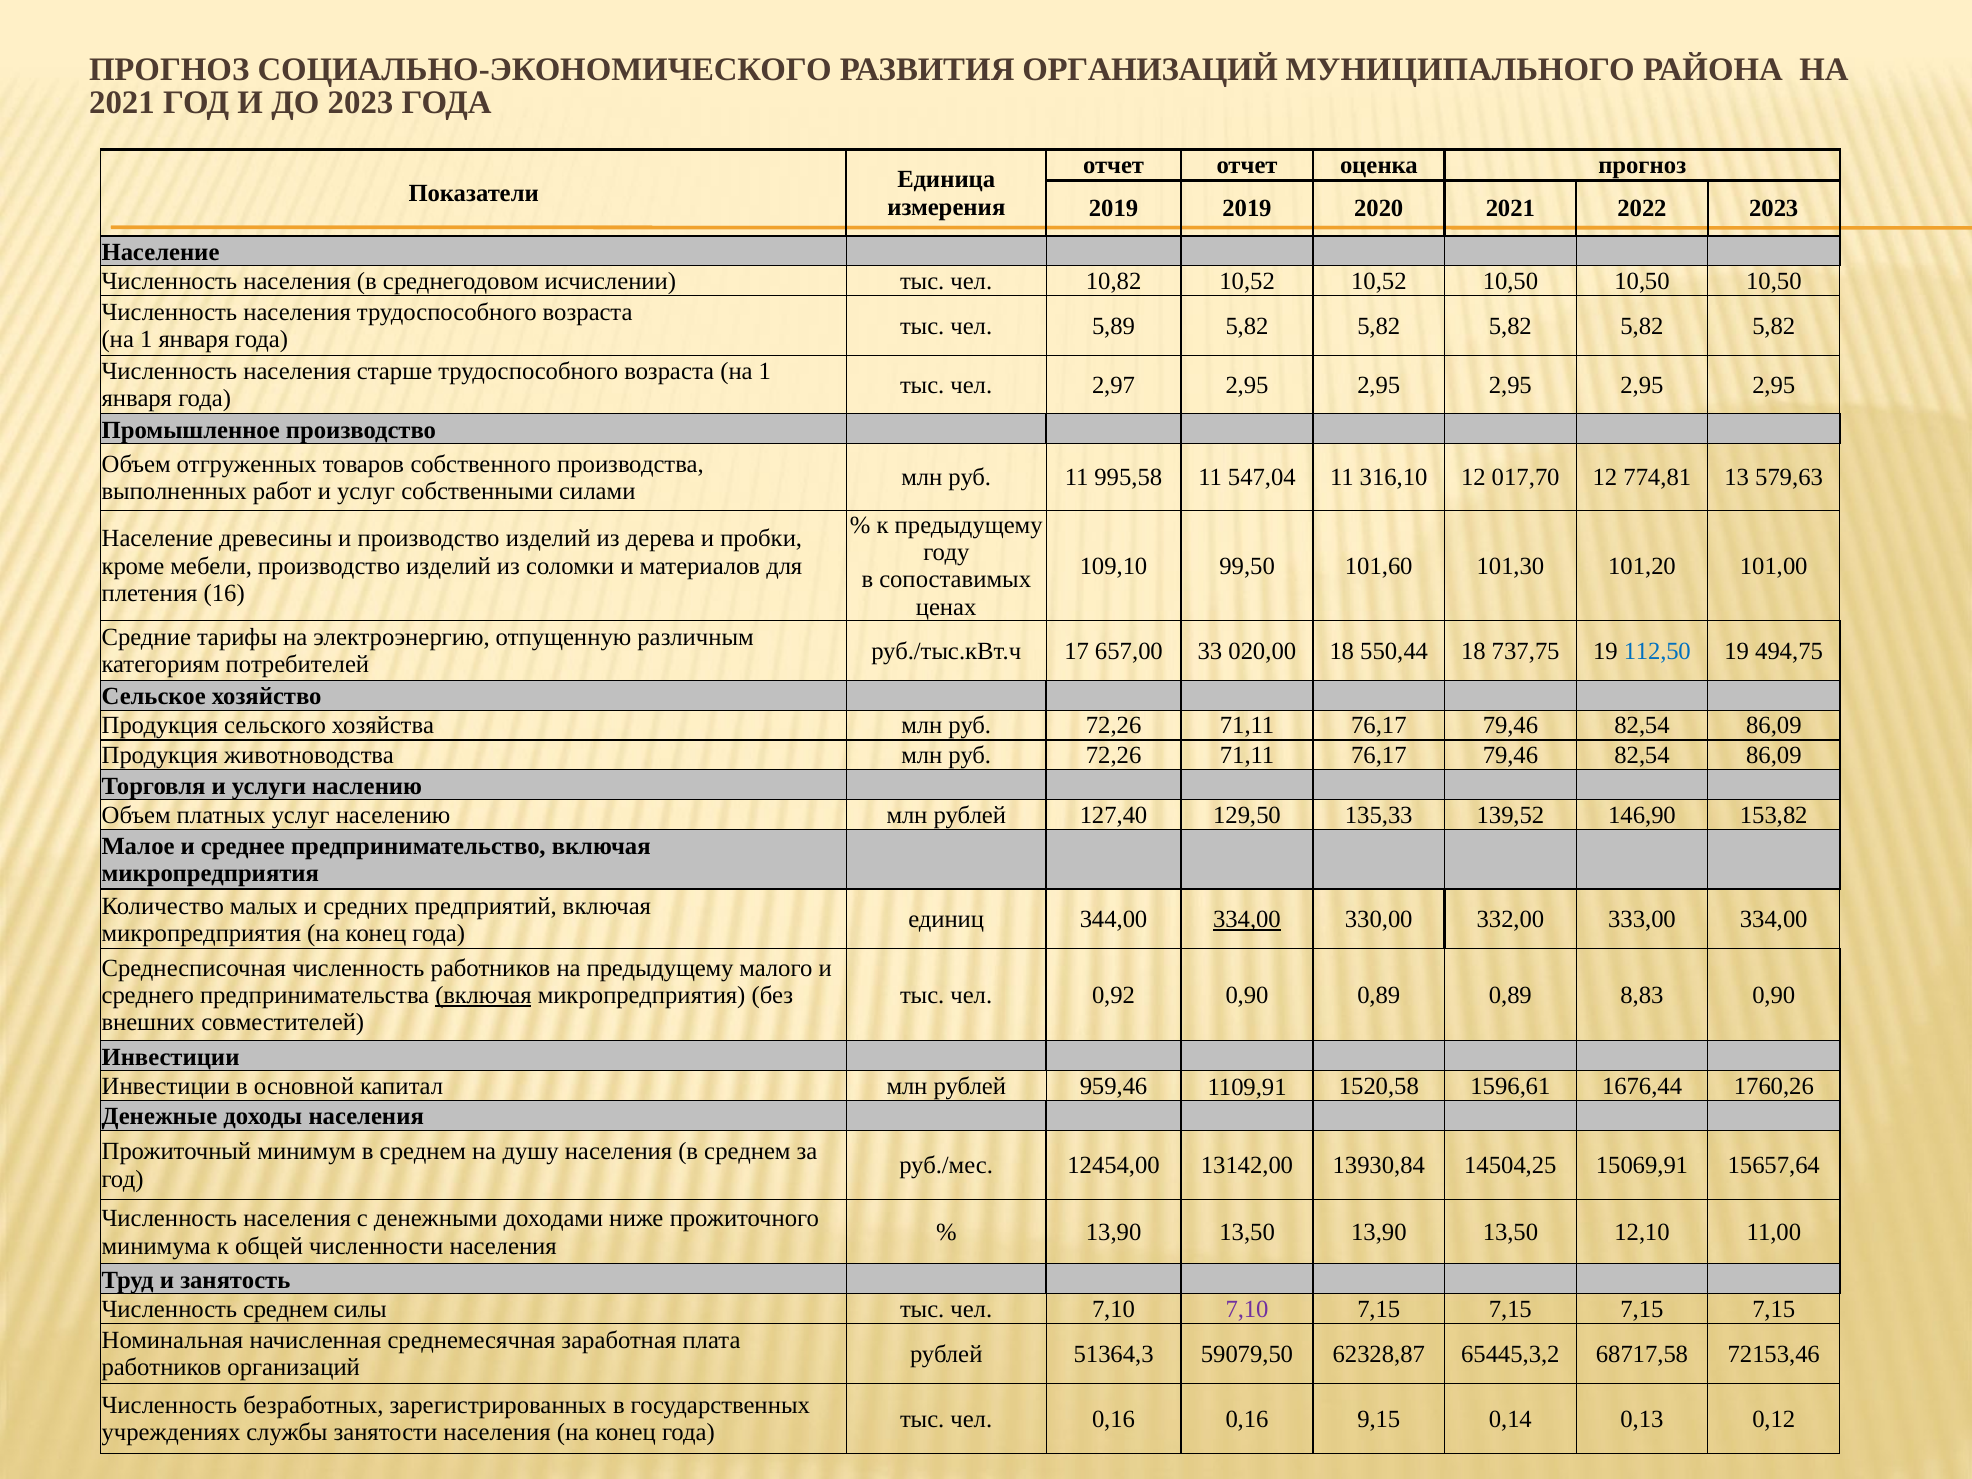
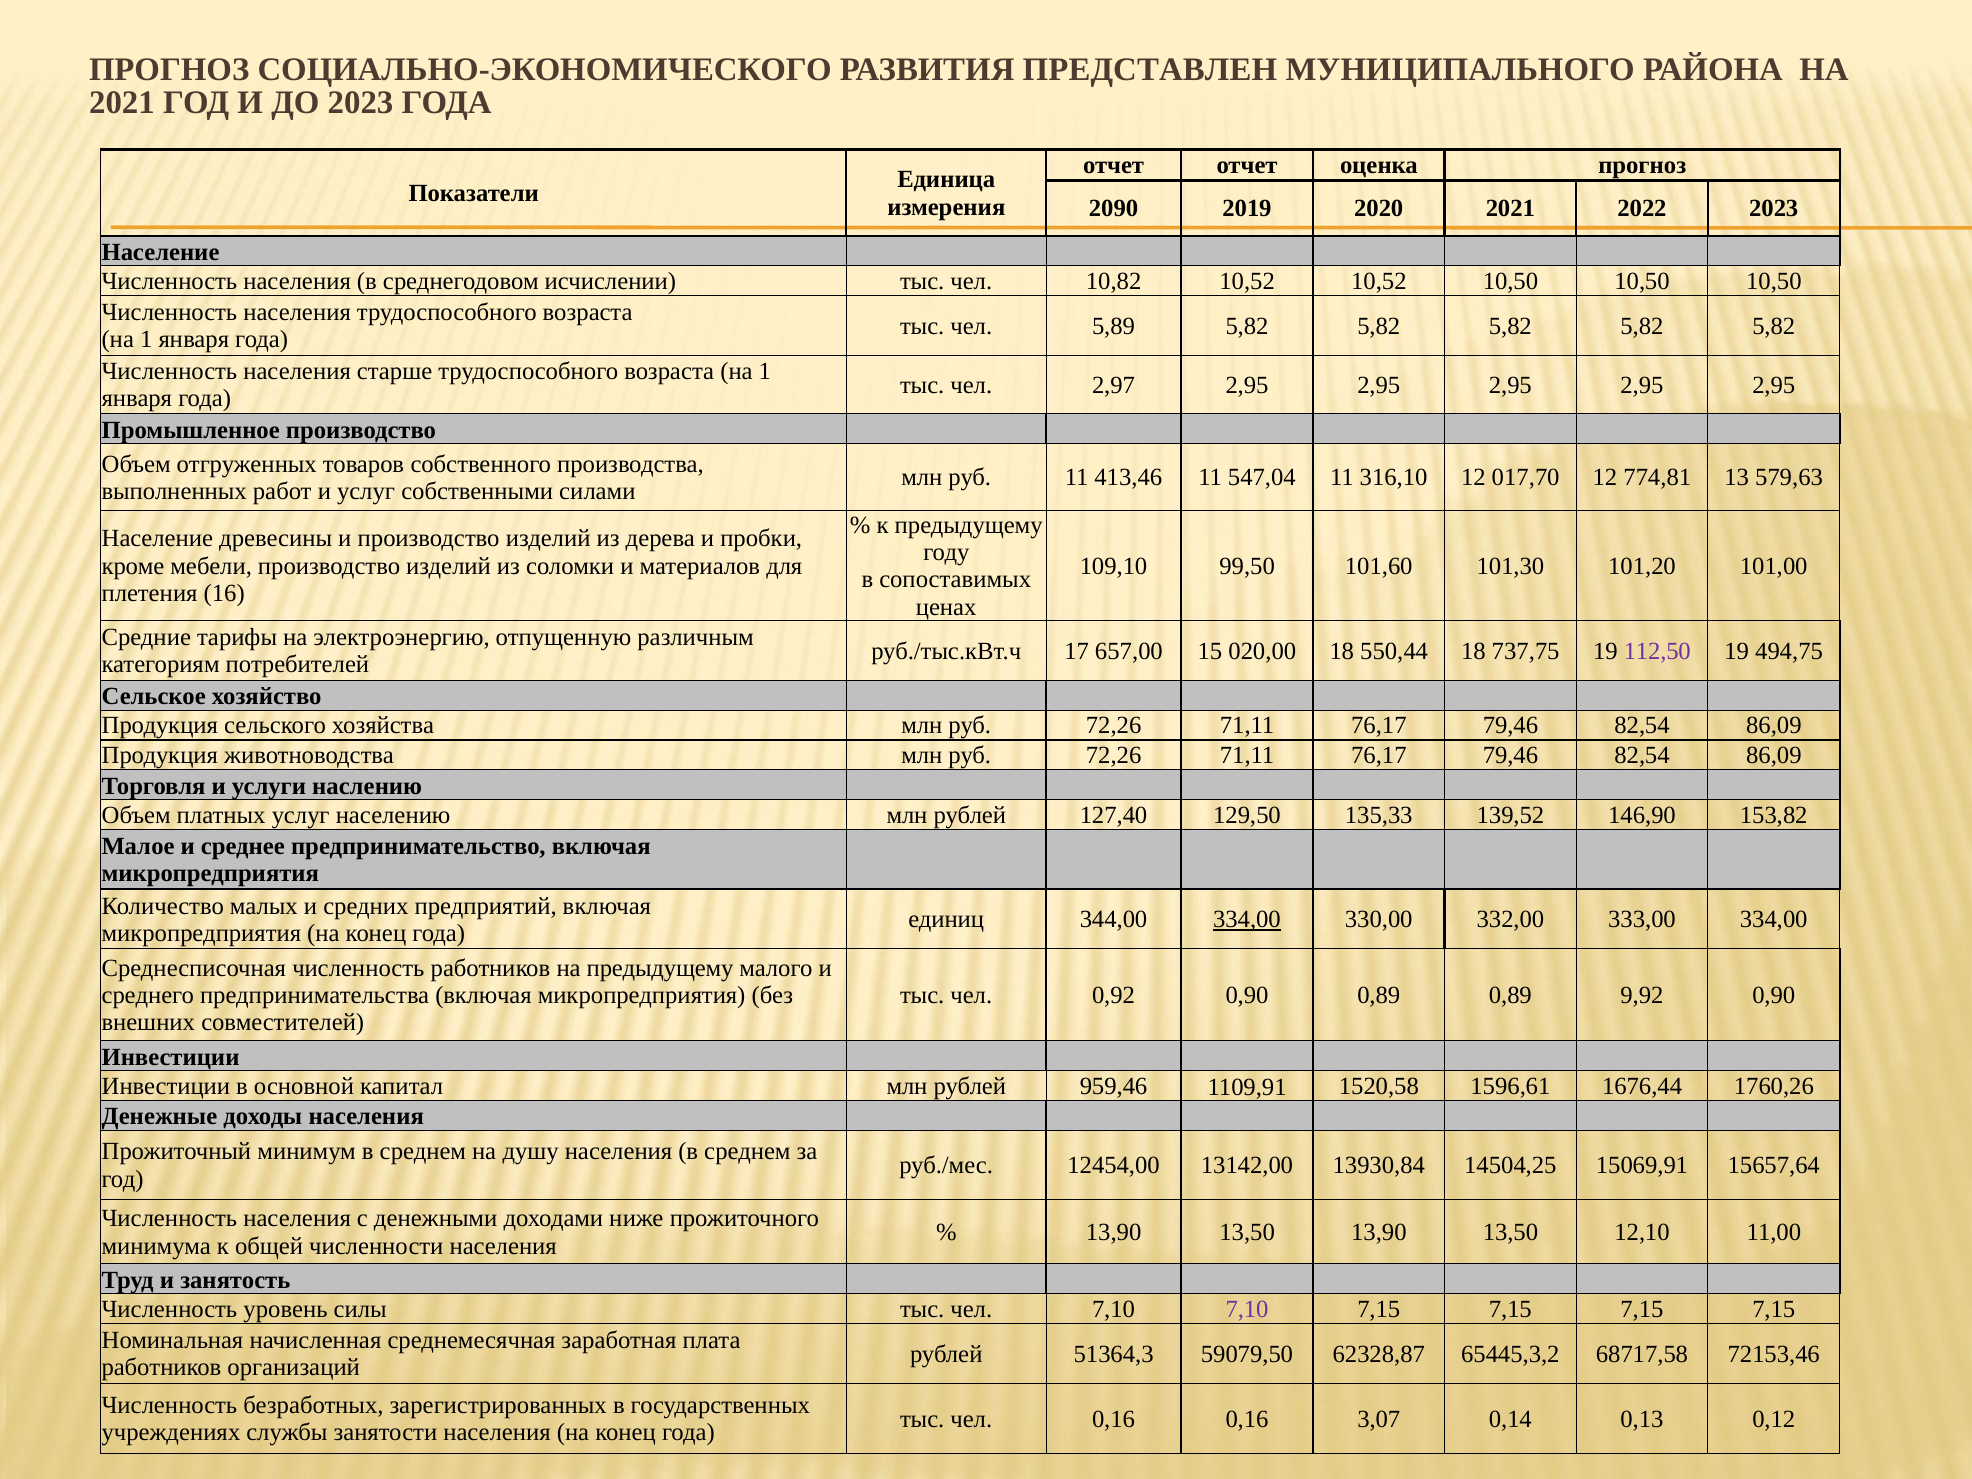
РАЗВИТИЯ ОРГАНИЗАЦИЙ: ОРГАНИЗАЦИЙ -> ПРЕДСТАВЛЕН
2019 at (1114, 209): 2019 -> 2090
995,58: 995,58 -> 413,46
33: 33 -> 15
112,50 colour: blue -> purple
включая at (483, 995) underline: present -> none
8,83: 8,83 -> 9,92
Численность среднем: среднем -> уровень
9,15: 9,15 -> 3,07
